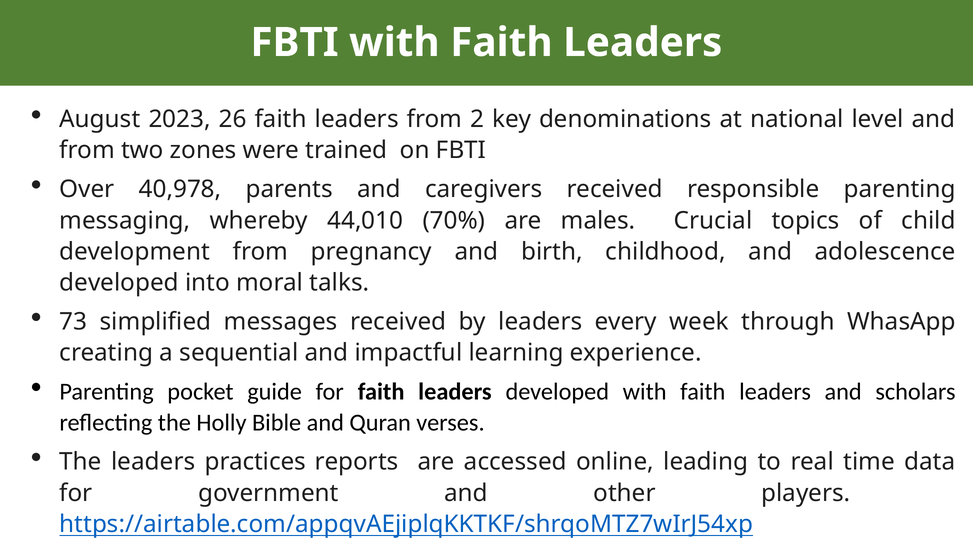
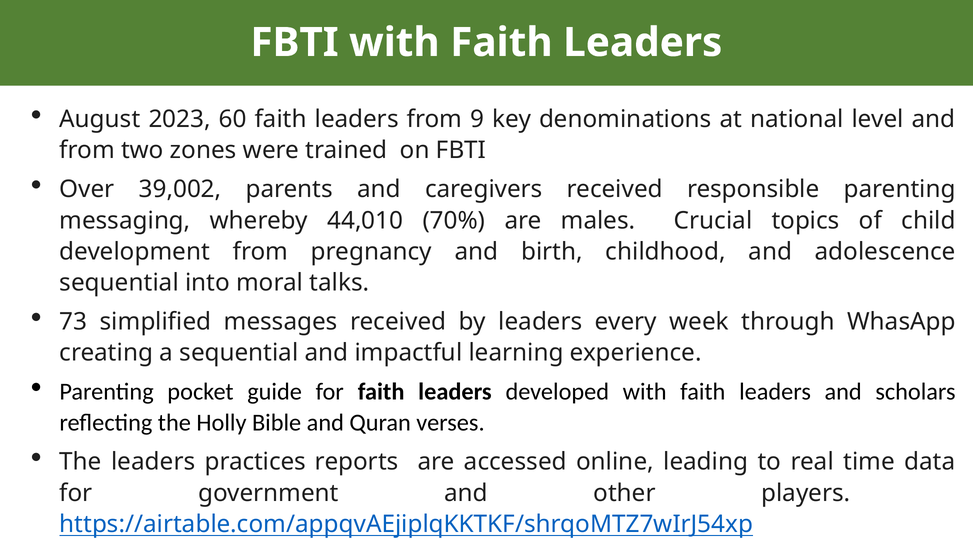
26: 26 -> 60
2: 2 -> 9
40,978: 40,978 -> 39,002
developed at (119, 283): developed -> sequential
